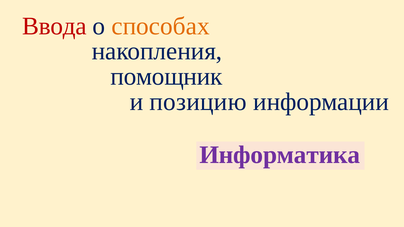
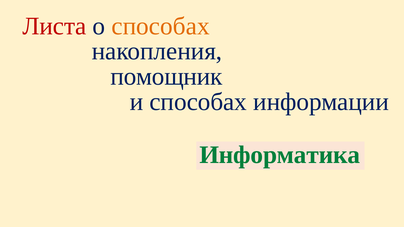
Ввода: Ввода -> Листа
и позицию: позицию -> способах
Информатика colour: purple -> green
